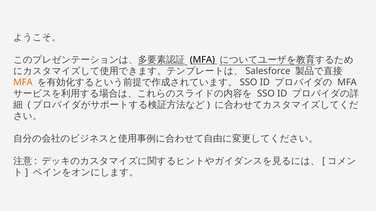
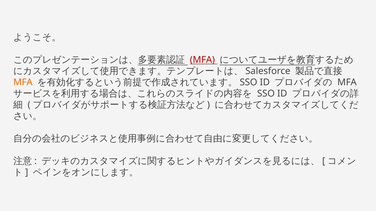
MFA at (202, 60) colour: black -> red
